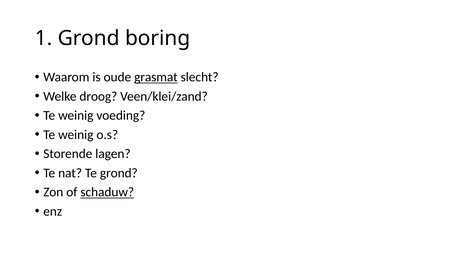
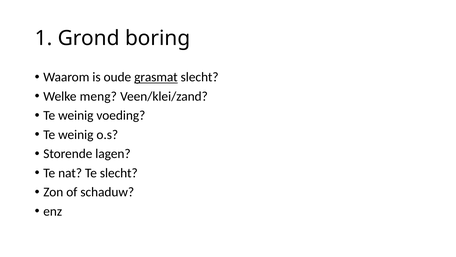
droog: droog -> meng
Te grond: grond -> slecht
schaduw underline: present -> none
